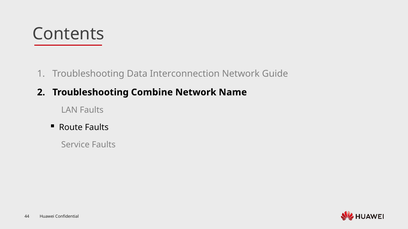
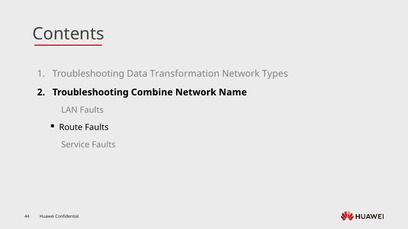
Interconnection: Interconnection -> Transformation
Guide: Guide -> Types
